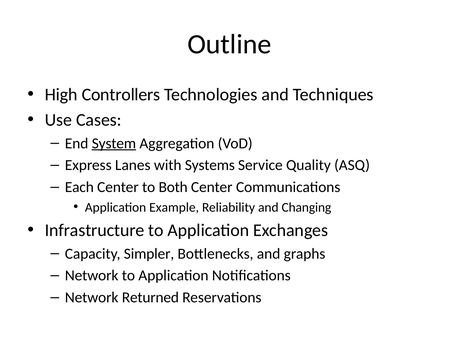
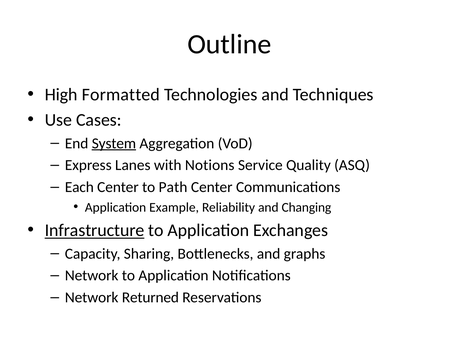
Controllers: Controllers -> Formatted
Systems: Systems -> Notions
Both: Both -> Path
Infrastructure underline: none -> present
Simpler: Simpler -> Sharing
